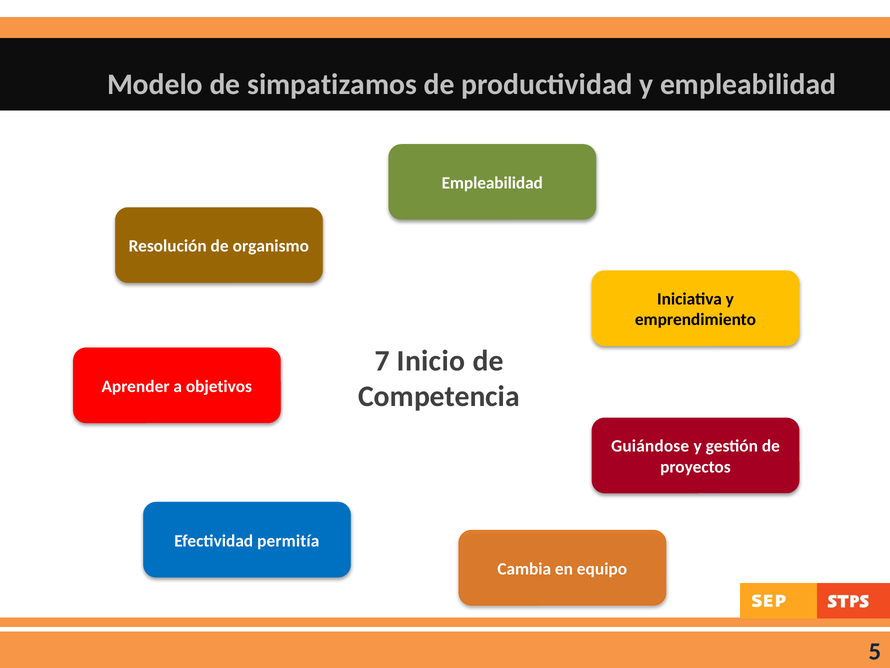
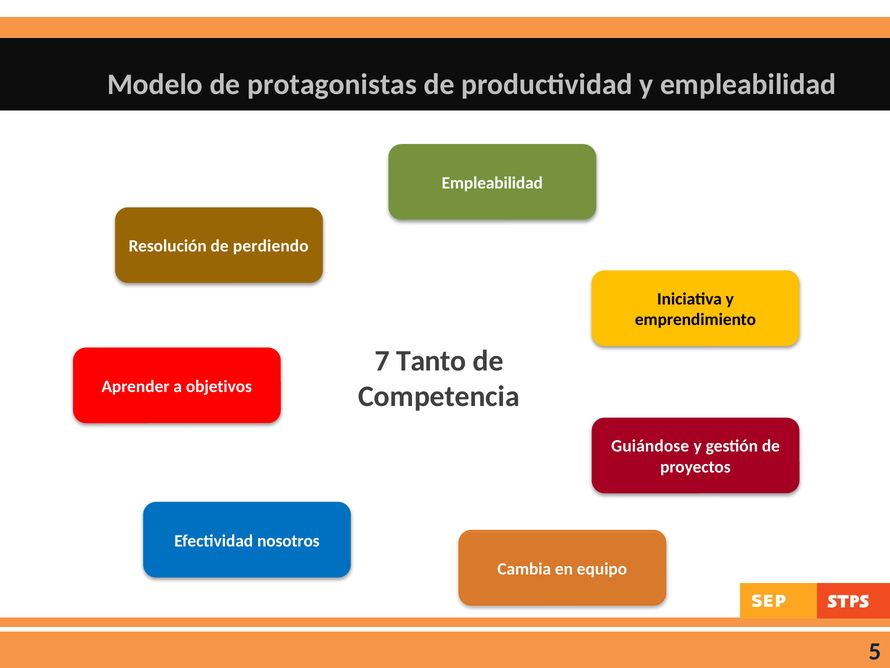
simpatizamos: simpatizamos -> protagonistas
organismo: organismo -> perdiendo
Inicio: Inicio -> Tanto
permitía: permitía -> nosotros
